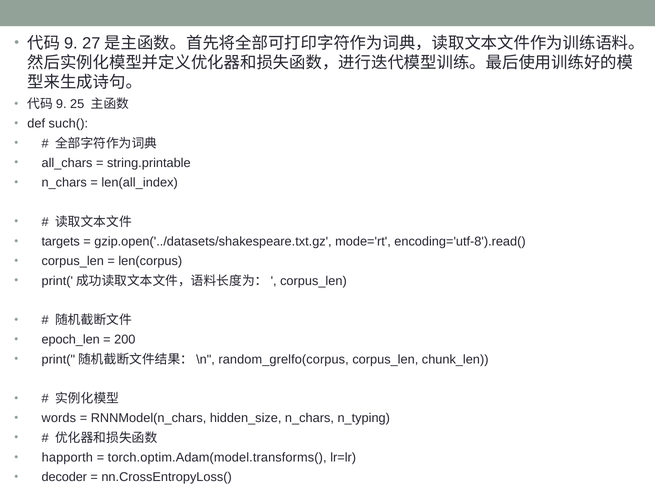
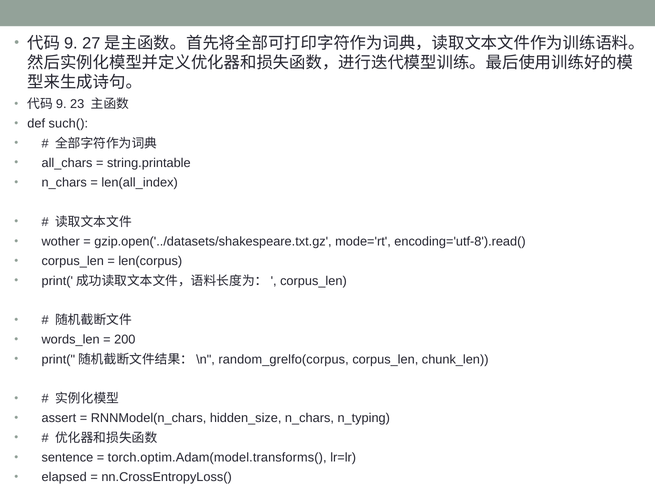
25: 25 -> 23
targets: targets -> wother
epoch_len: epoch_len -> words_len
words: words -> assert
happorth: happorth -> sentence
decoder: decoder -> elapsed
